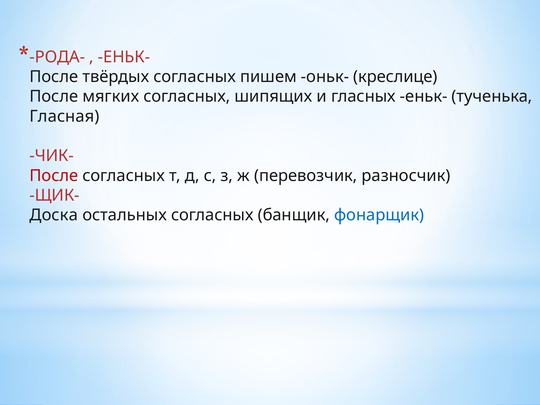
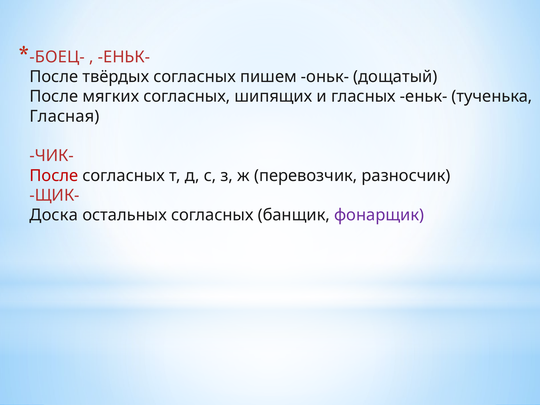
РОДА-: РОДА- -> БОЕЦ-
креслице: креслице -> дощатый
фонарщик colour: blue -> purple
